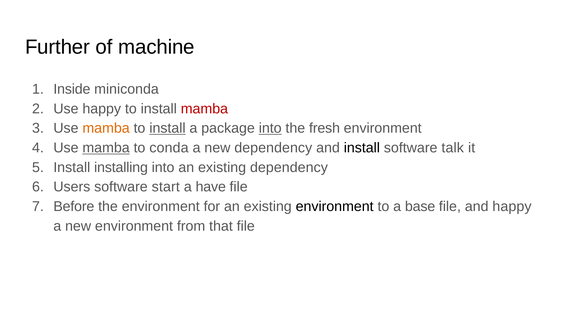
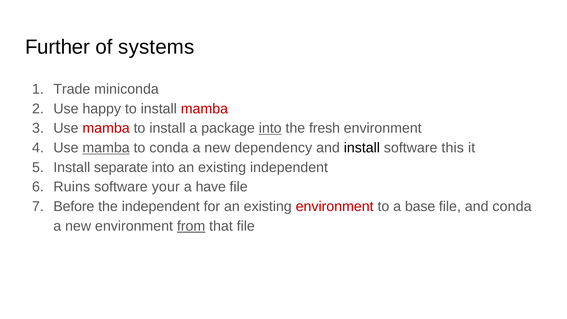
machine: machine -> systems
Inside: Inside -> Trade
mamba at (106, 128) colour: orange -> red
install at (167, 128) underline: present -> none
talk: talk -> this
installing: installing -> separate
existing dependency: dependency -> independent
Users: Users -> Ruins
start: start -> your
the environment: environment -> independent
environment at (335, 206) colour: black -> red
and happy: happy -> conda
from underline: none -> present
